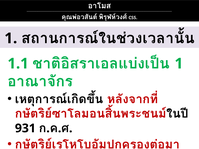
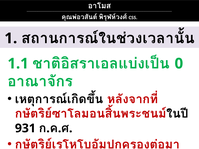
1 at (179, 64): 1 -> 0
